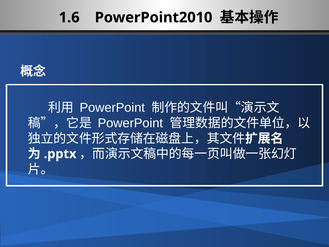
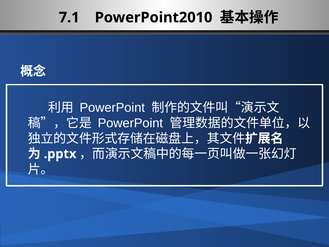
1.6: 1.6 -> 7.1
